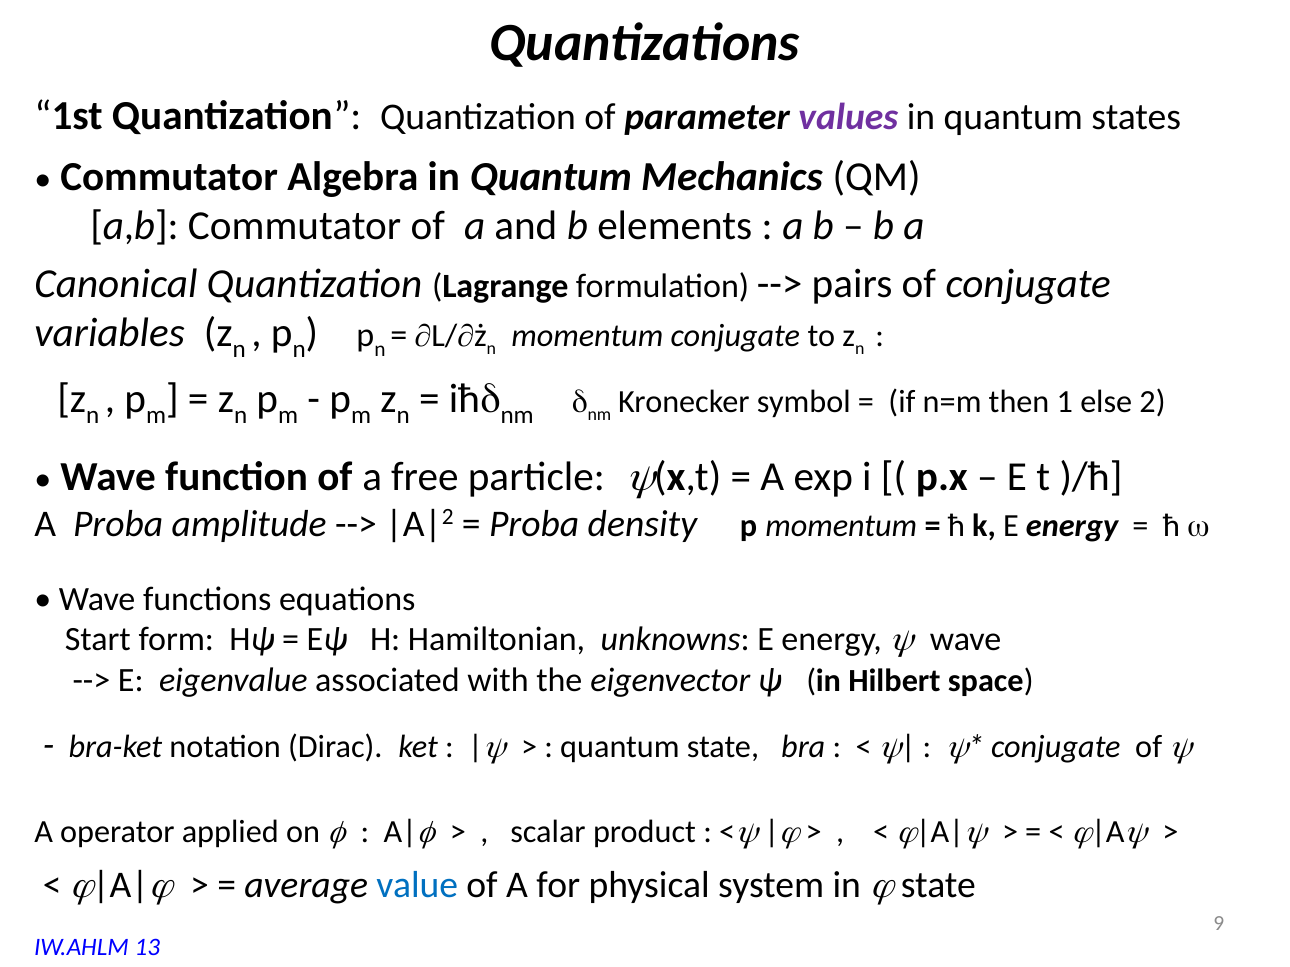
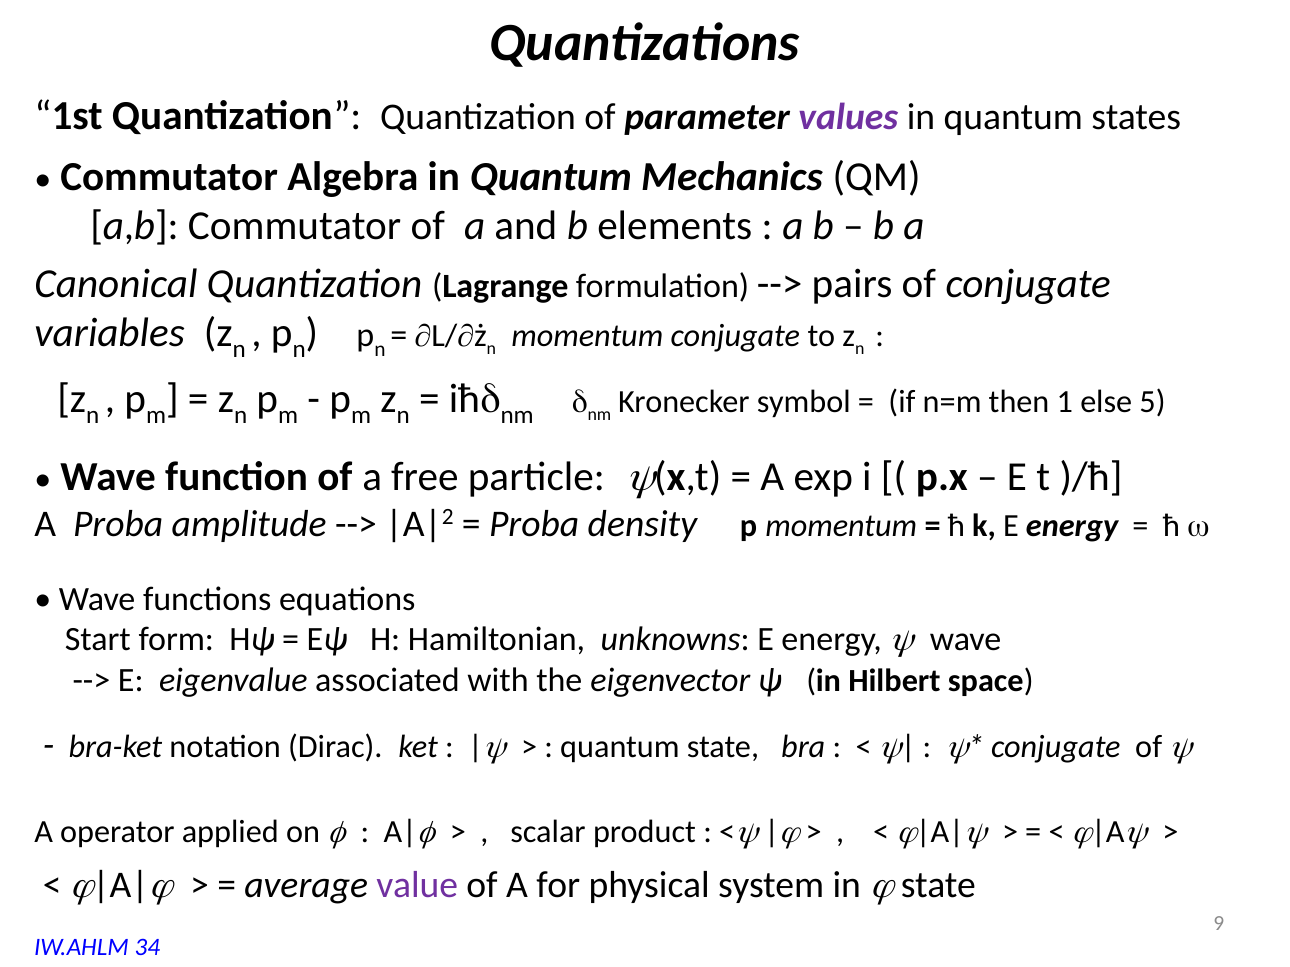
2: 2 -> 5
value colour: blue -> purple
13: 13 -> 34
